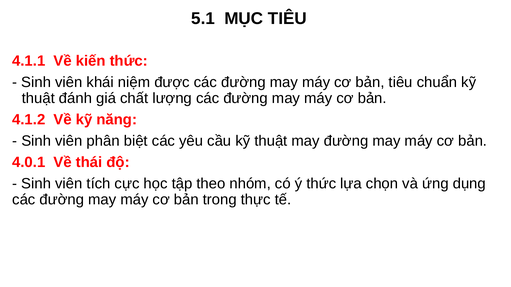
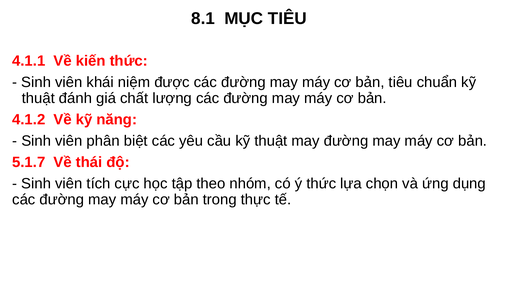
5.1: 5.1 -> 8.1
4.0.1: 4.0.1 -> 5.1.7
